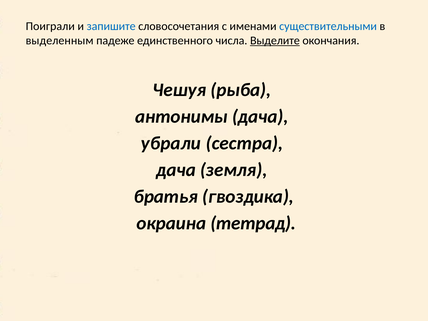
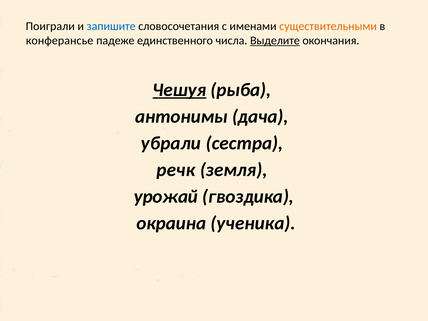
существительными colour: blue -> orange
выделенным: выделенным -> конферансье
Чешуя underline: none -> present
дача at (176, 170): дача -> речк
братья: братья -> урожай
тетрад: тетрад -> ученика
